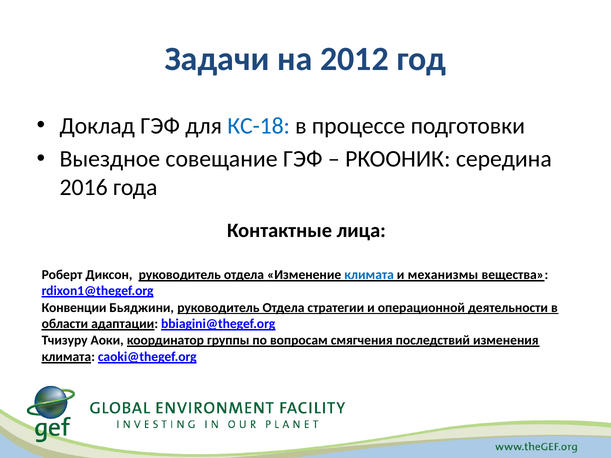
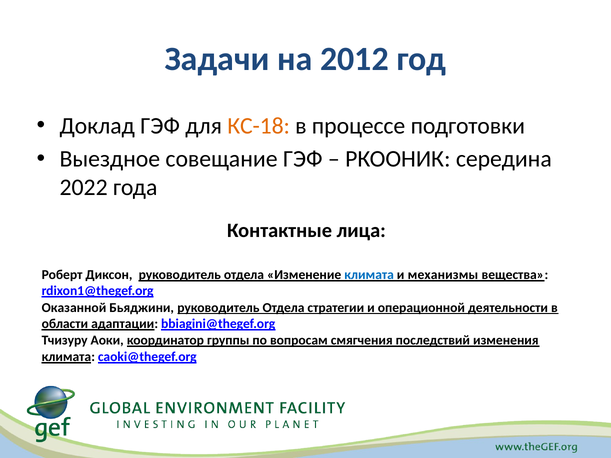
КС-18 colour: blue -> orange
2016: 2016 -> 2022
Конвенции: Конвенции -> Оказанной
